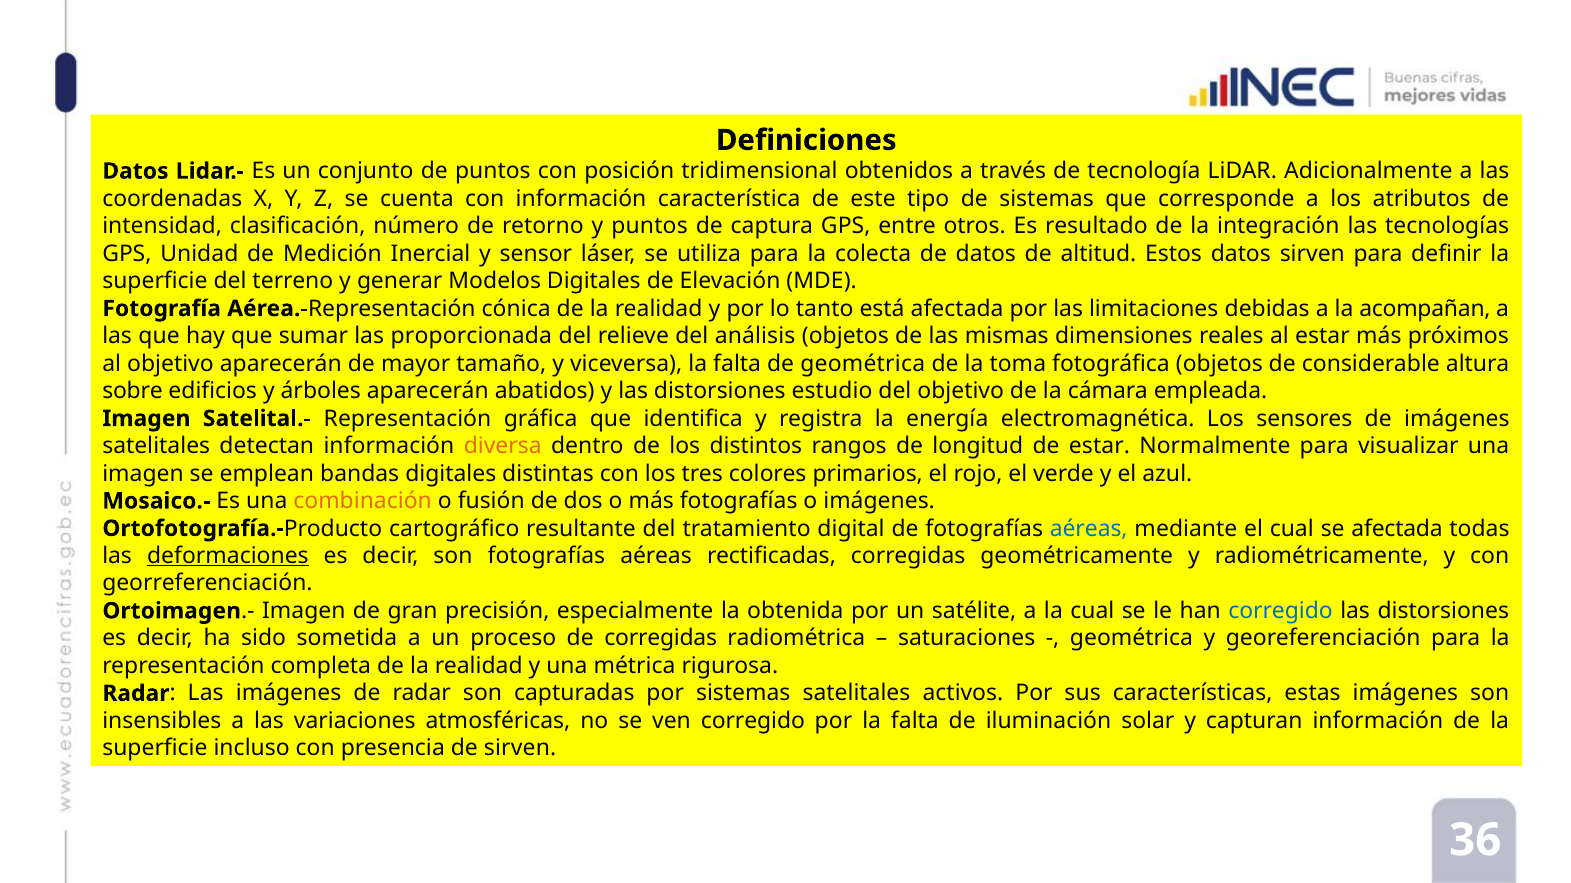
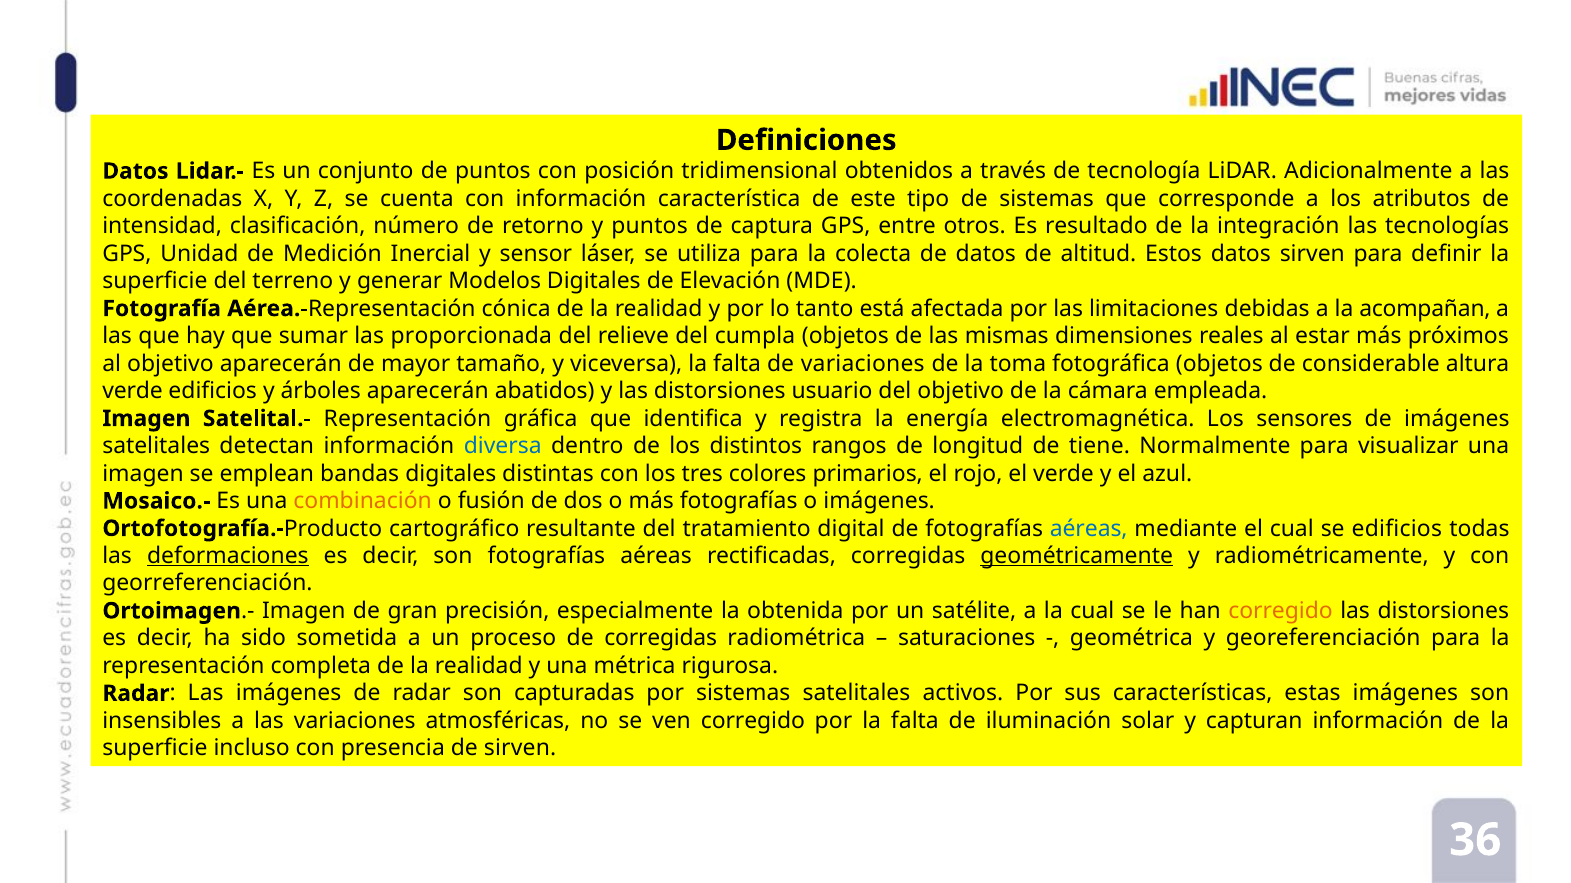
análisis: análisis -> cumpla
de geométrica: geométrica -> variaciones
sobre at (133, 391): sobre -> verde
estudio: estudio -> usuario
diversa colour: orange -> blue
de estar: estar -> tiene
se afectada: afectada -> edificios
geométricamente underline: none -> present
corregido at (1281, 611) colour: blue -> orange
